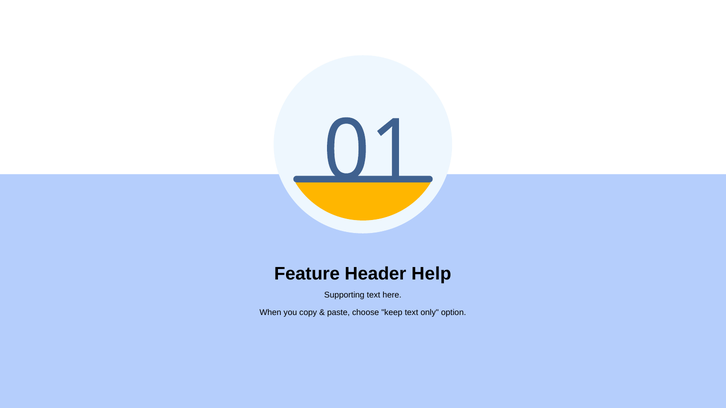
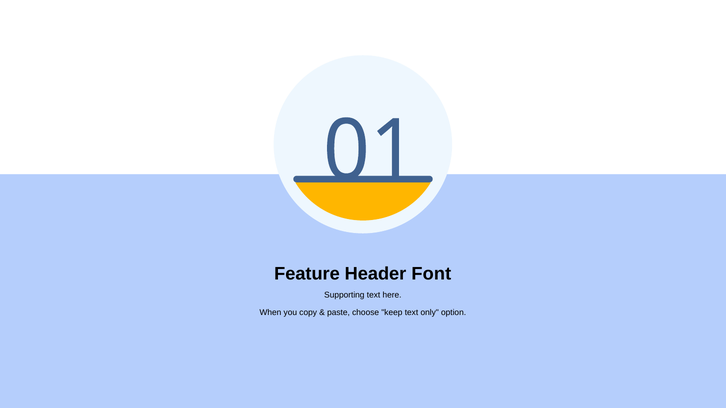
Help: Help -> Font
